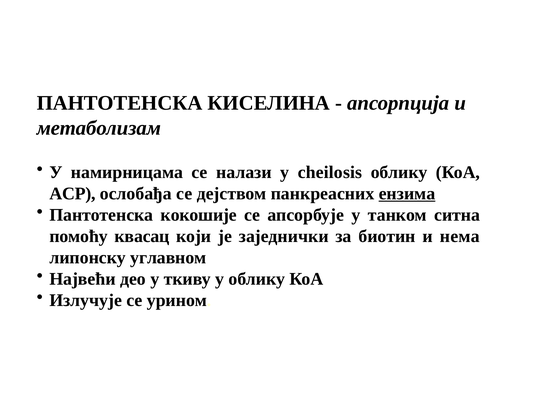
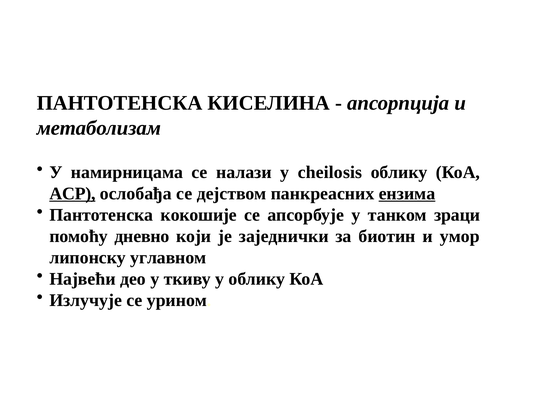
АСР underline: none -> present
ситна: ситна -> зраци
квасац: квасац -> дневно
нема: нема -> умор
